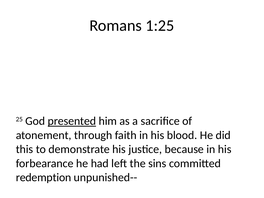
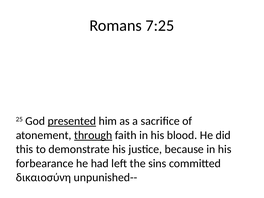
1:25: 1:25 -> 7:25
through underline: none -> present
redemption: redemption -> δικαιοσύνη
